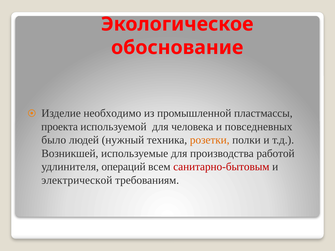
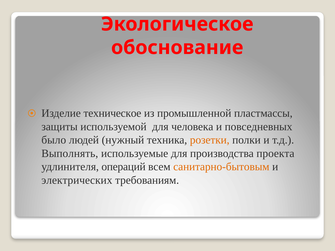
необходимо: необходимо -> техническое
проекта: проекта -> защиты
Возникшей: Возникшей -> Выполнять
работой: работой -> проекта
санитарно-бытовым colour: red -> orange
электрической: электрической -> электрических
